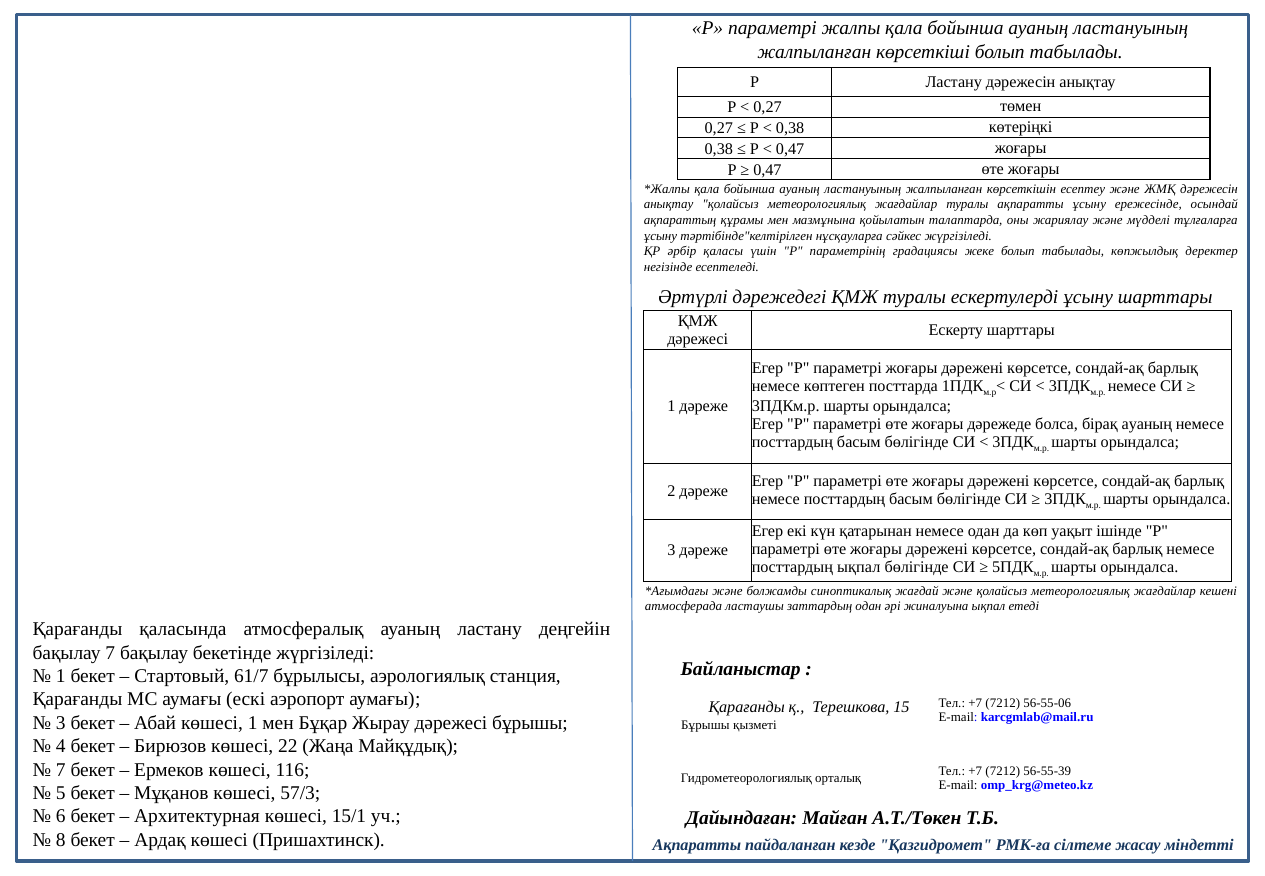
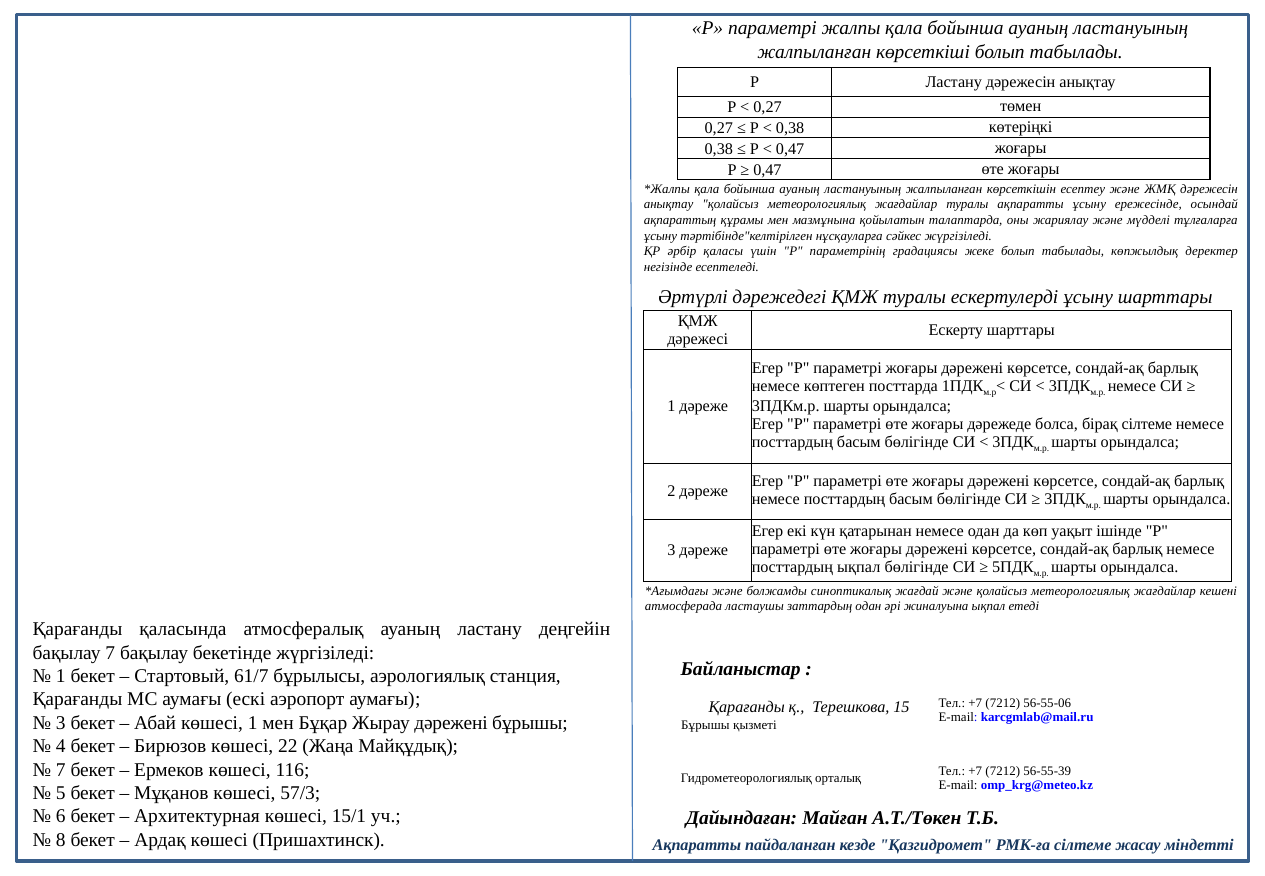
бірақ ауаның: ауаның -> сілтеме
Жырау дәрежесі: дәрежесі -> дәрежені
